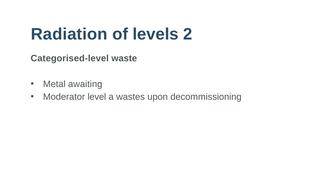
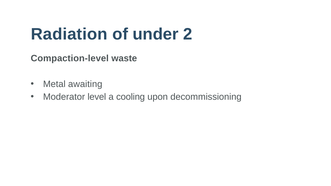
levels: levels -> under
Categorised-level: Categorised-level -> Compaction-level
wastes: wastes -> cooling
